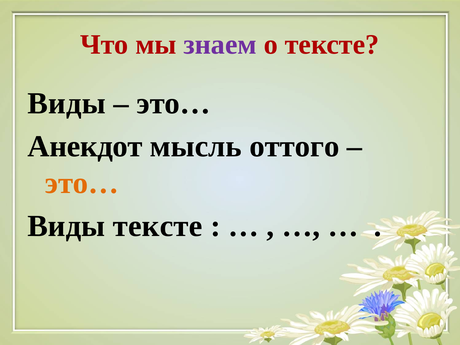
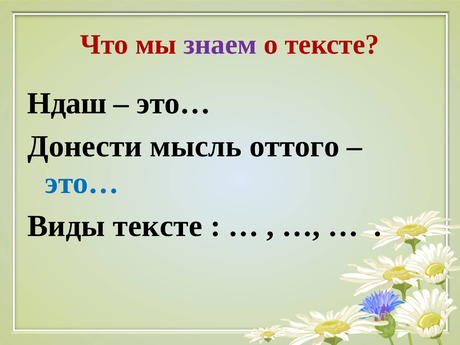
Виды at (67, 103): Виды -> Ндаш
Анекдот: Анекдот -> Донести
это… at (82, 183) colour: orange -> blue
